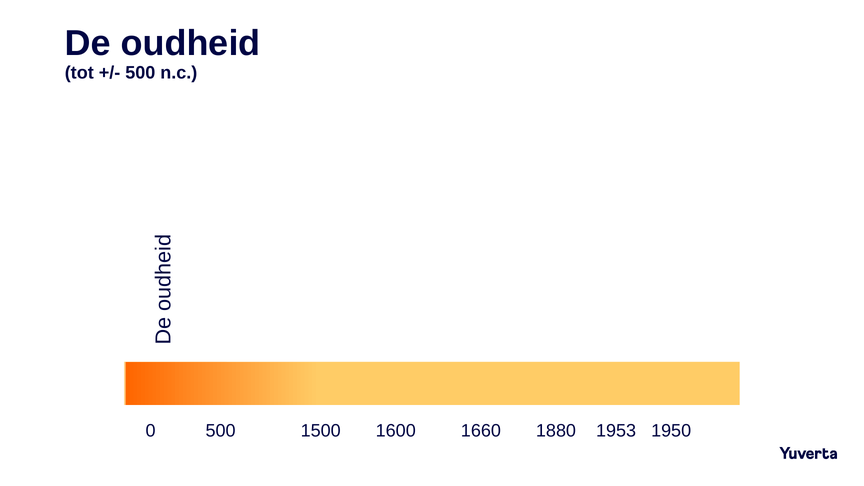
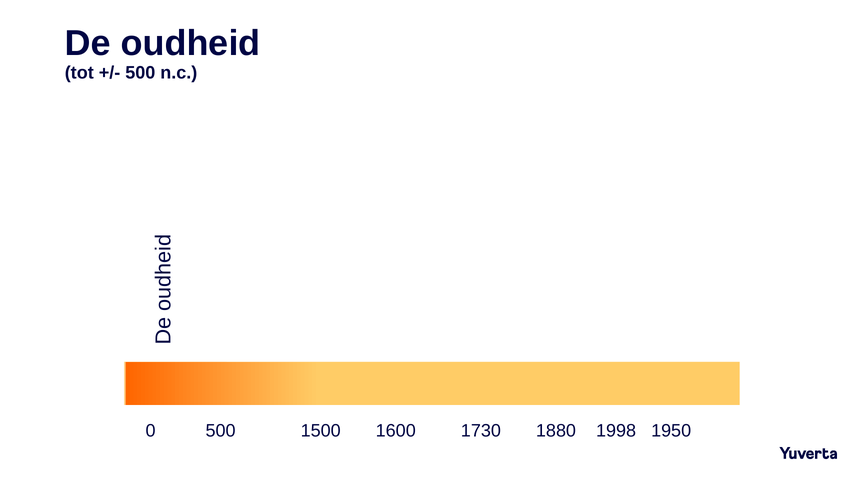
1660: 1660 -> 1730
1953: 1953 -> 1998
